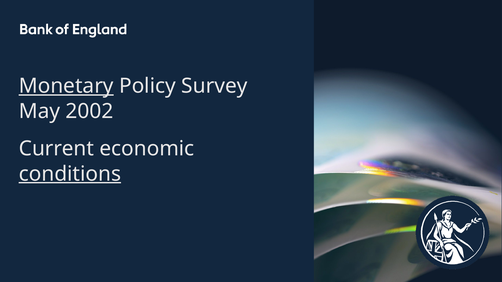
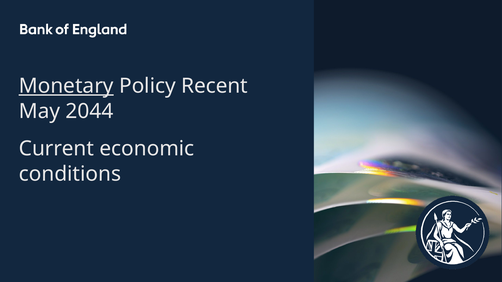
Survey: Survey -> Recent
2002: 2002 -> 2044
conditions underline: present -> none
